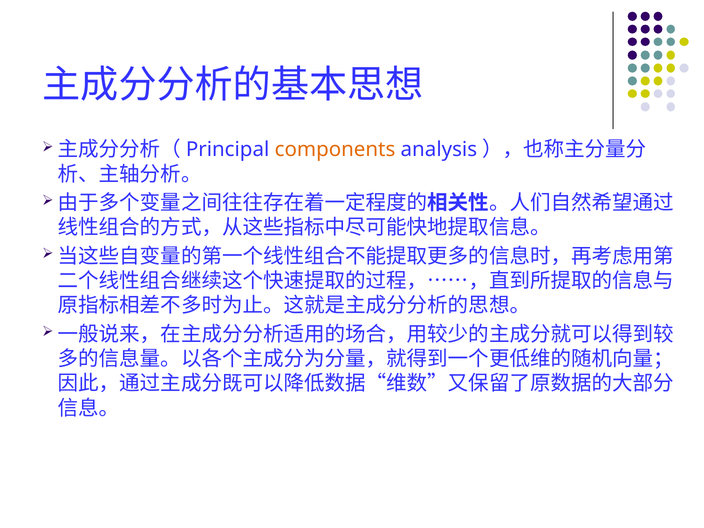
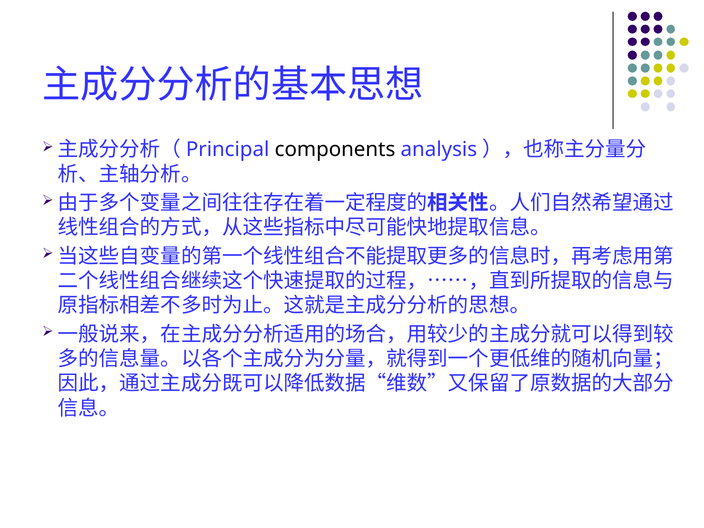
components colour: orange -> black
